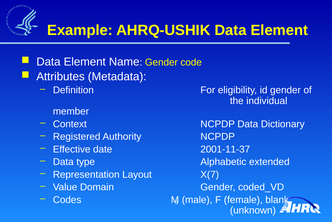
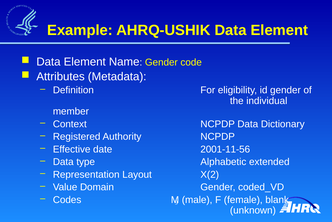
2001-11-37: 2001-11-37 -> 2001-11-56
X(7: X(7 -> X(2
